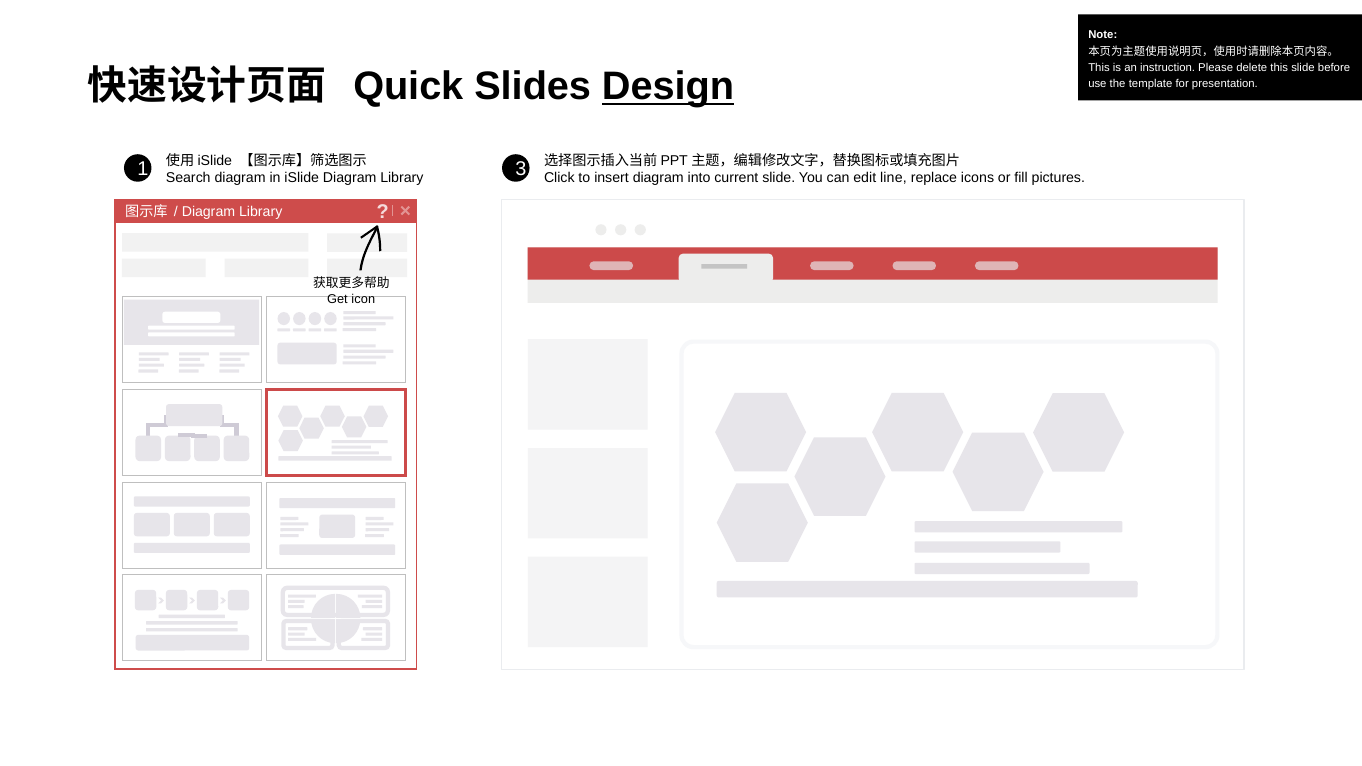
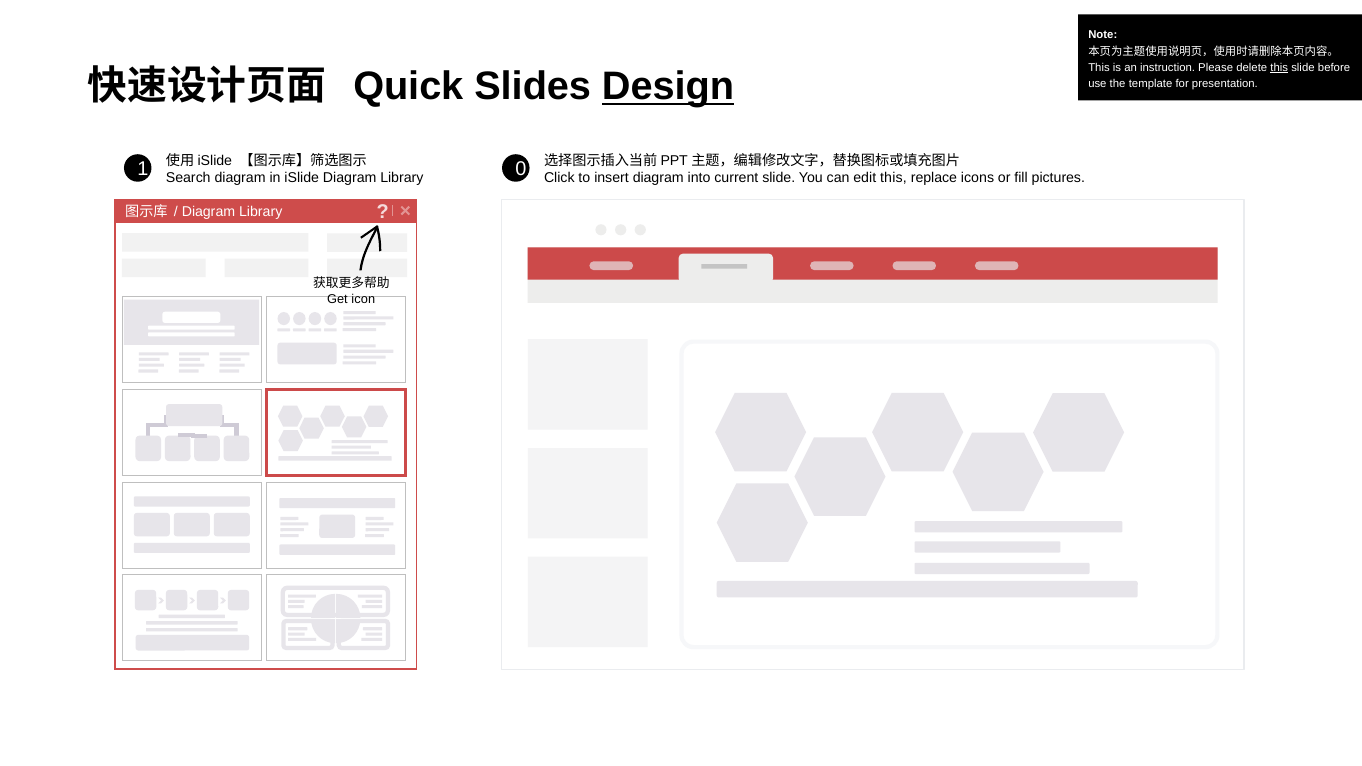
this at (1279, 68) underline: none -> present
3: 3 -> 0
edit line: line -> this
